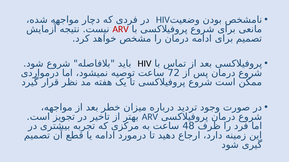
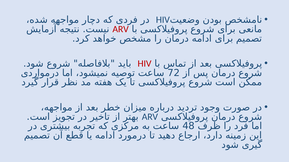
HIV at (144, 64) colour: black -> red
